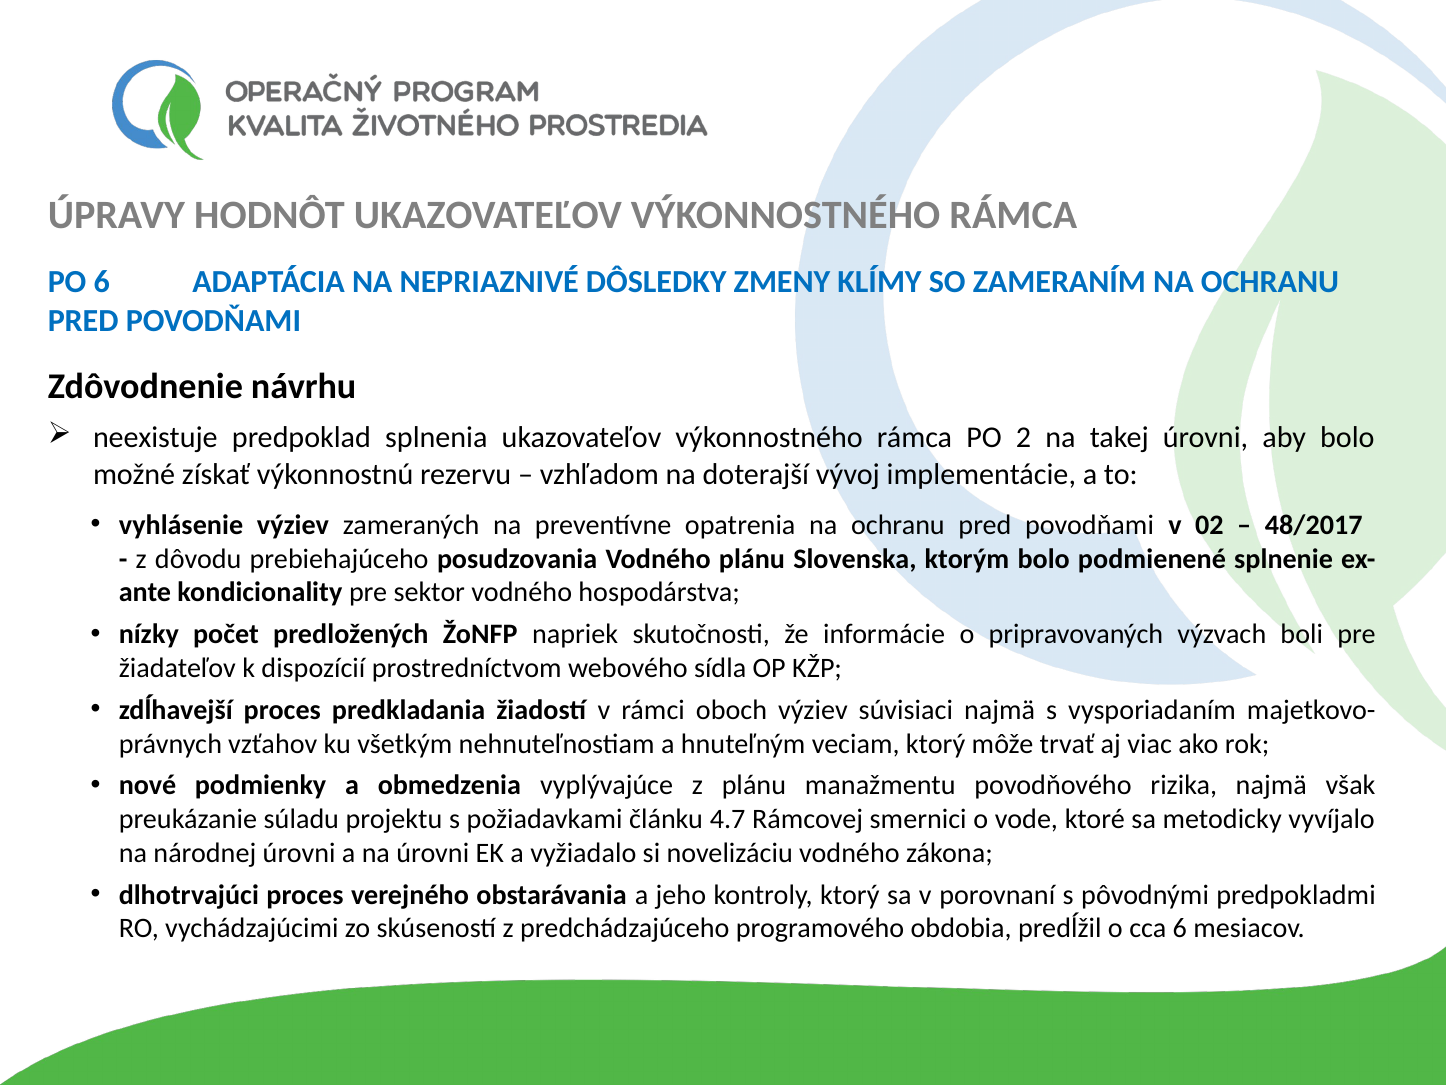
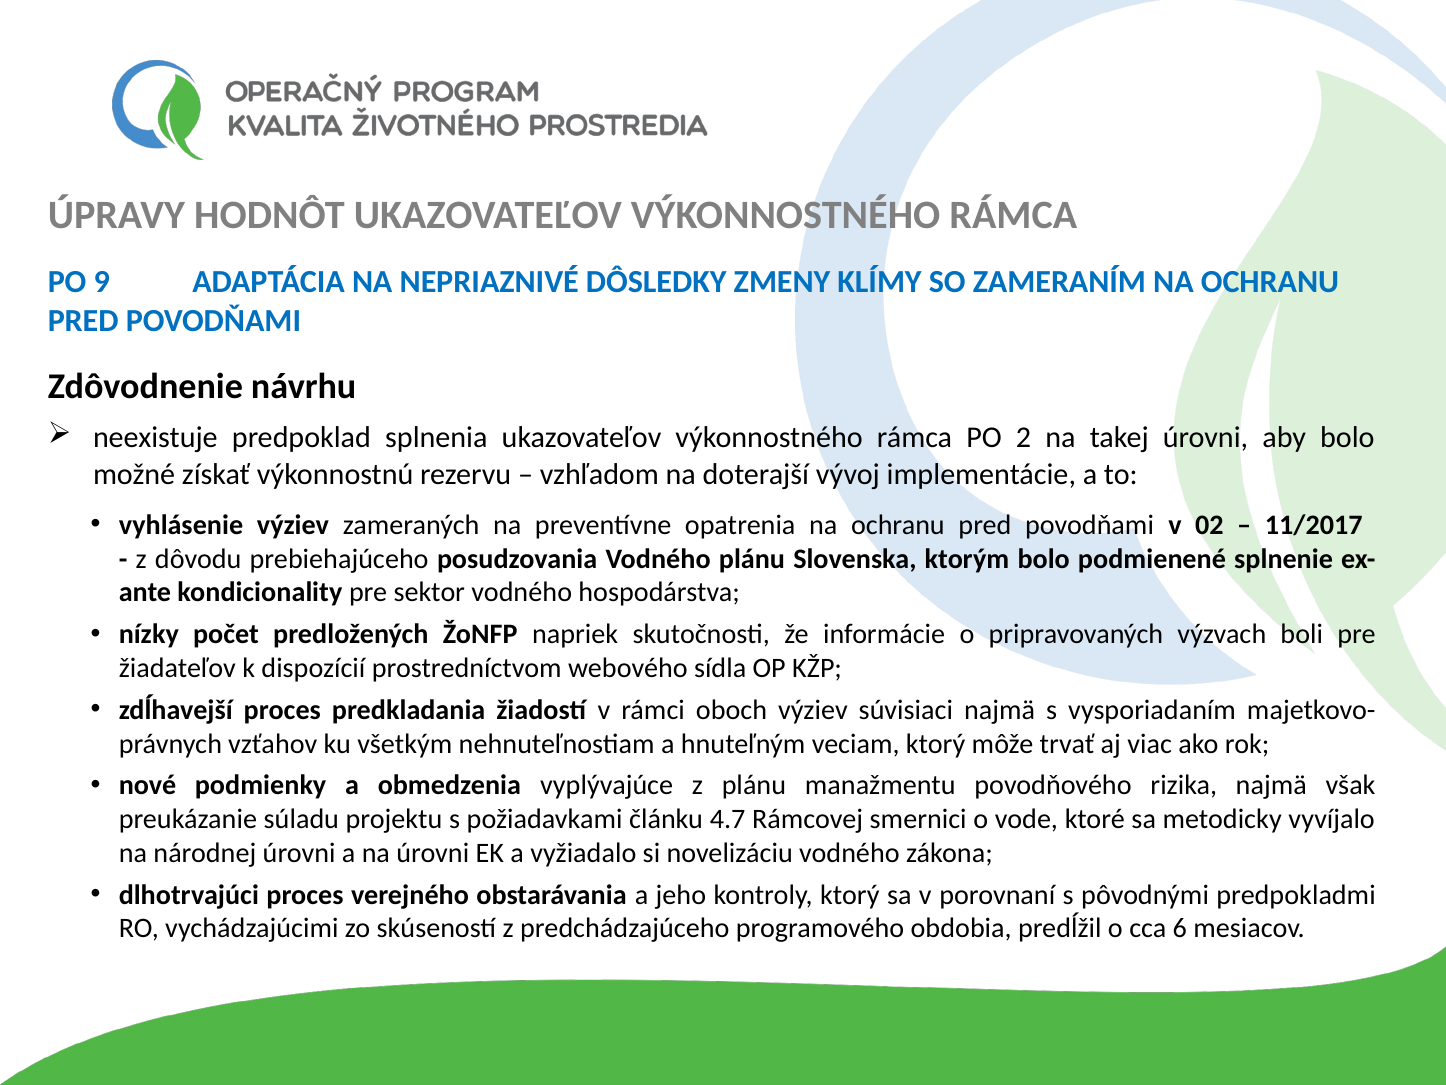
PO 6: 6 -> 9
48/2017: 48/2017 -> 11/2017
